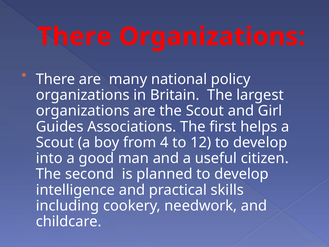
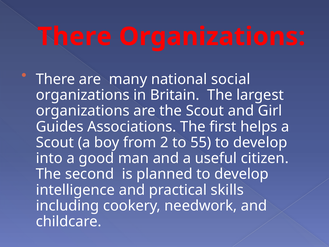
policy: policy -> social
4: 4 -> 2
12: 12 -> 55
